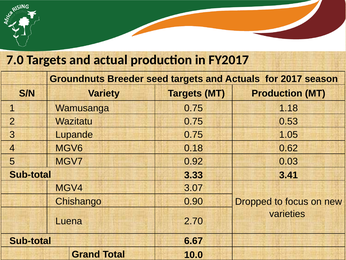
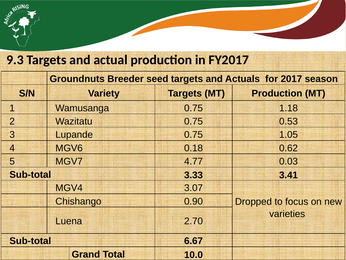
7.0: 7.0 -> 9.3
0.92: 0.92 -> 4.77
